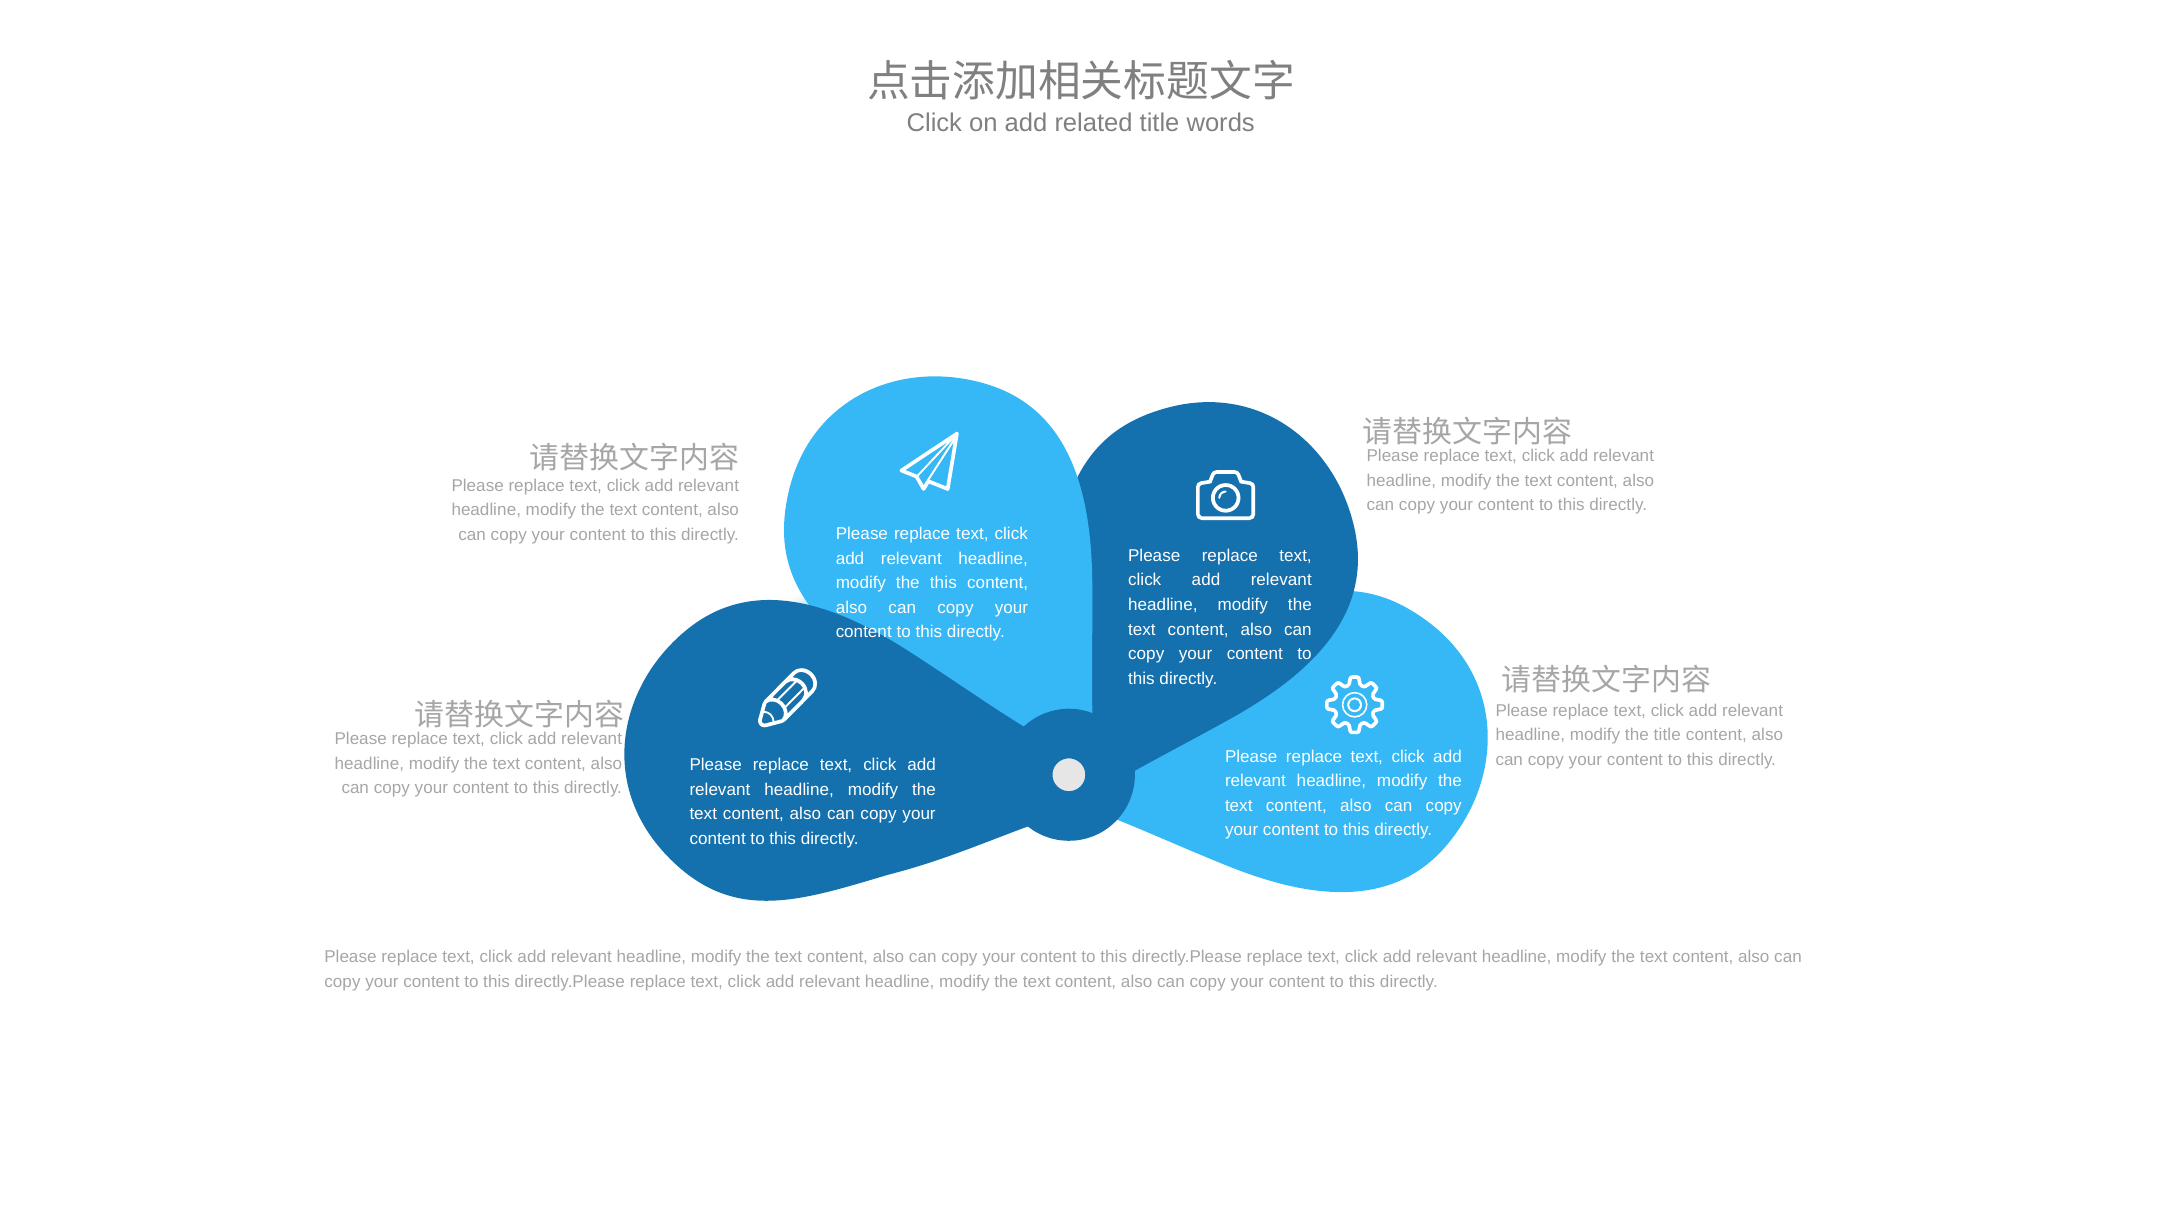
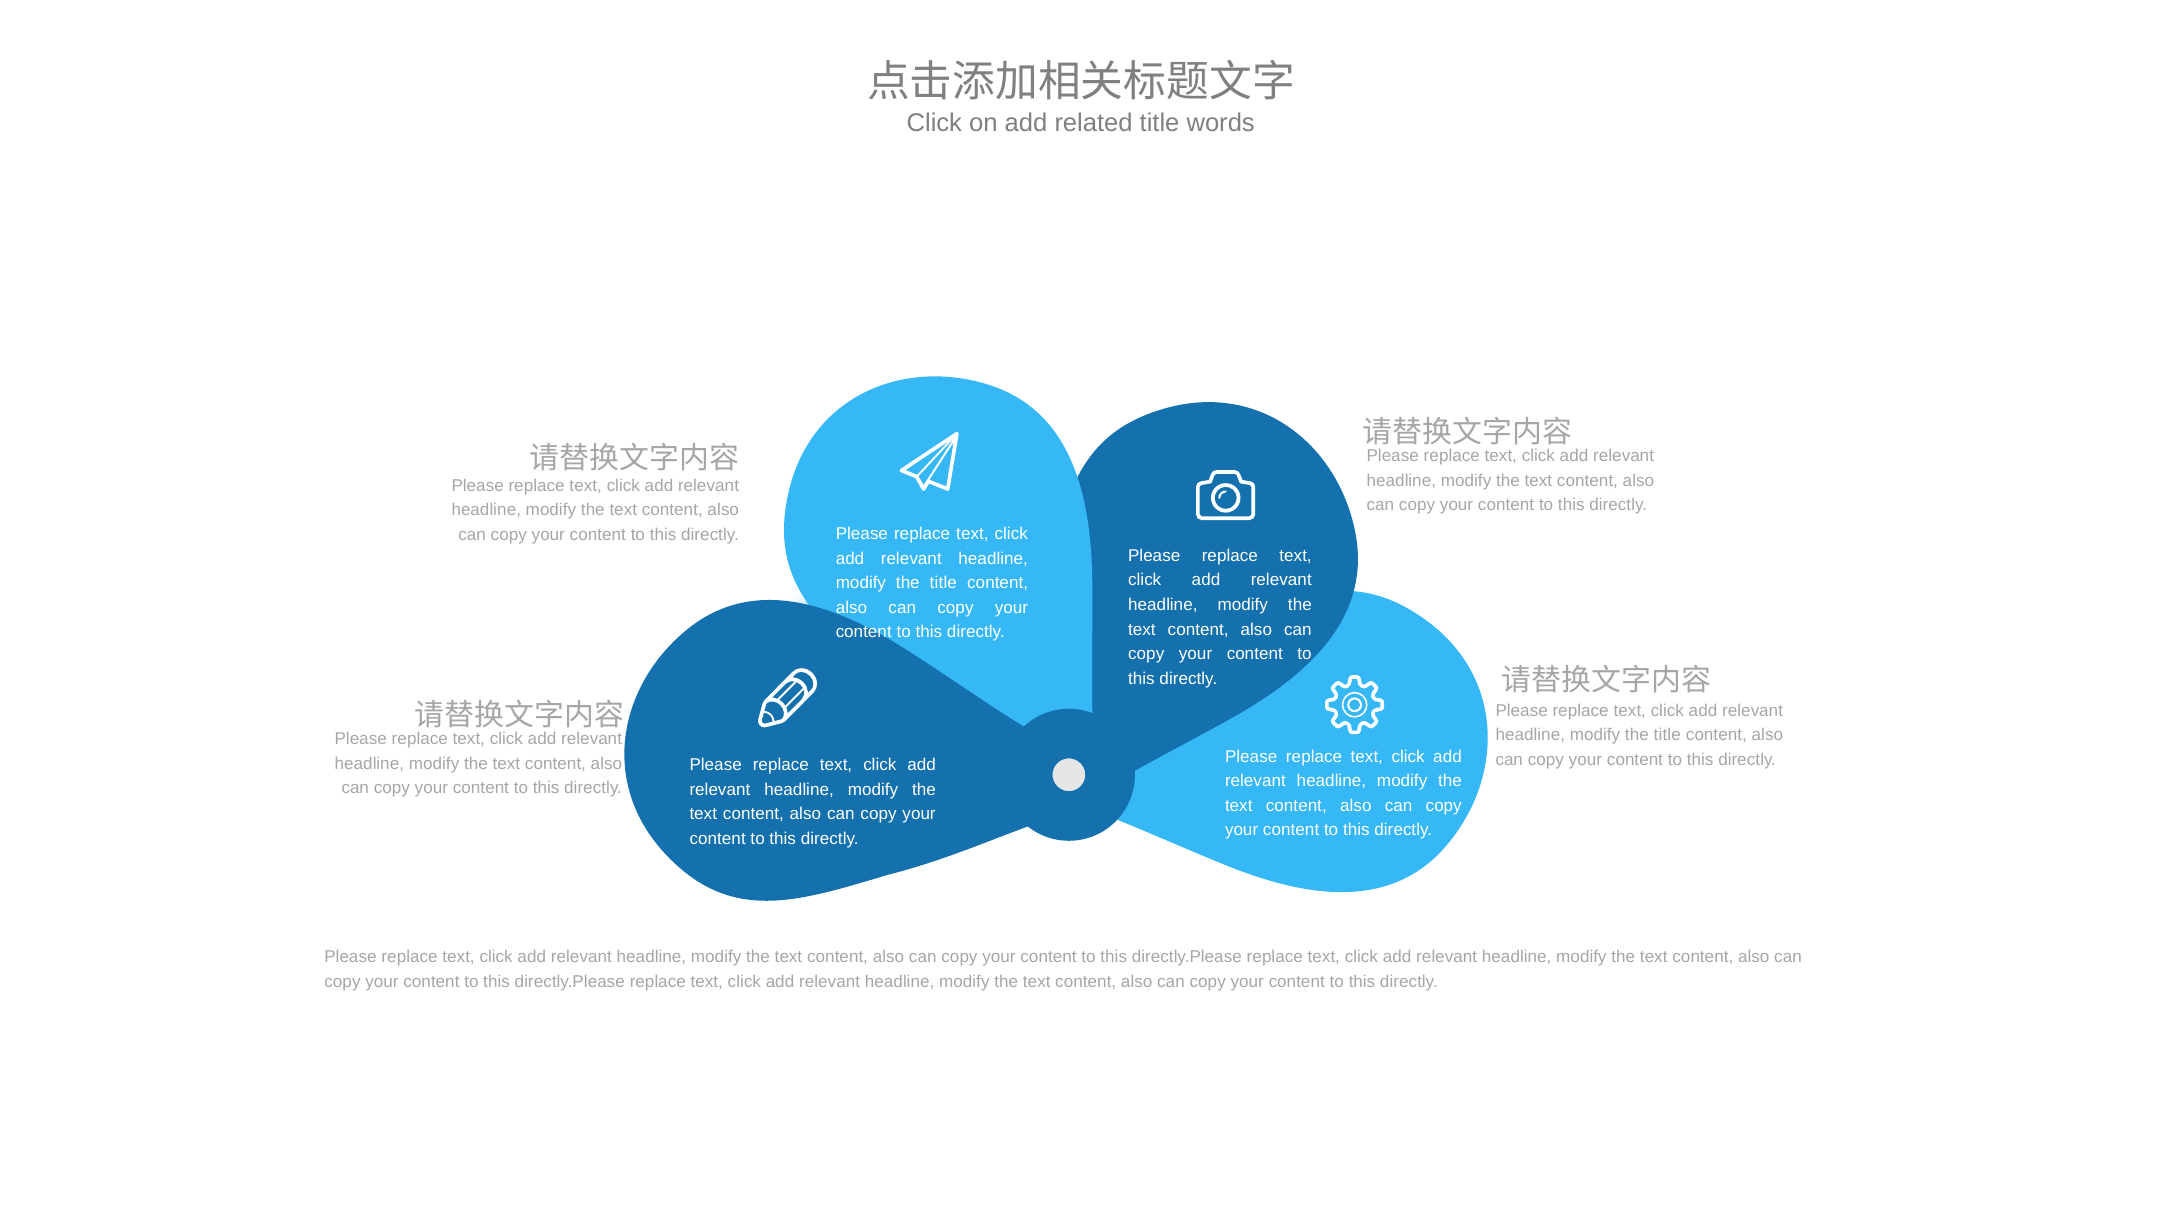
this at (943, 583): this -> title
